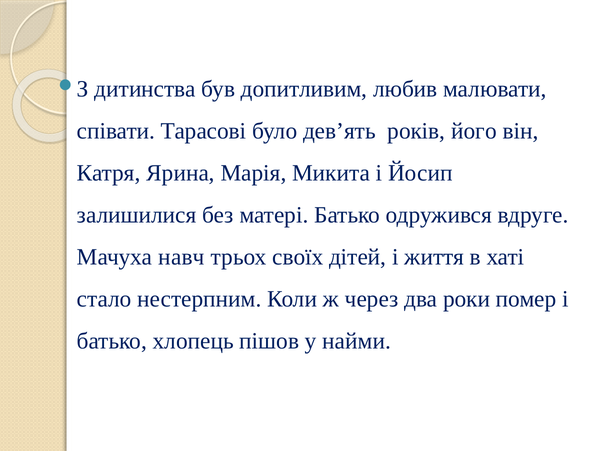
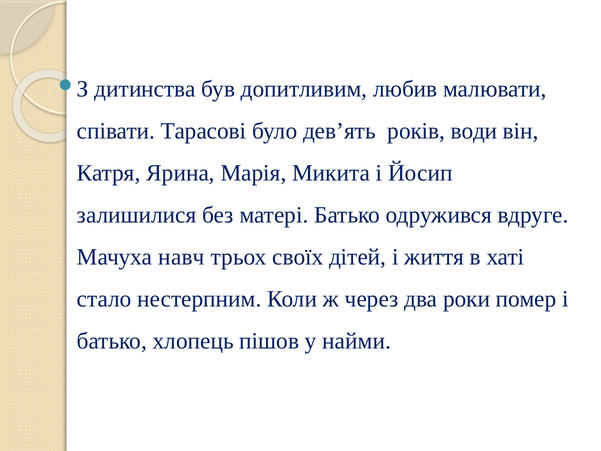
його: його -> води
